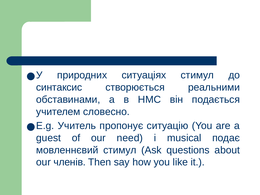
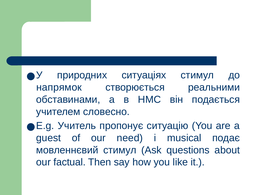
синтаксис: синтаксис -> напрямок
членів: членів -> factual
